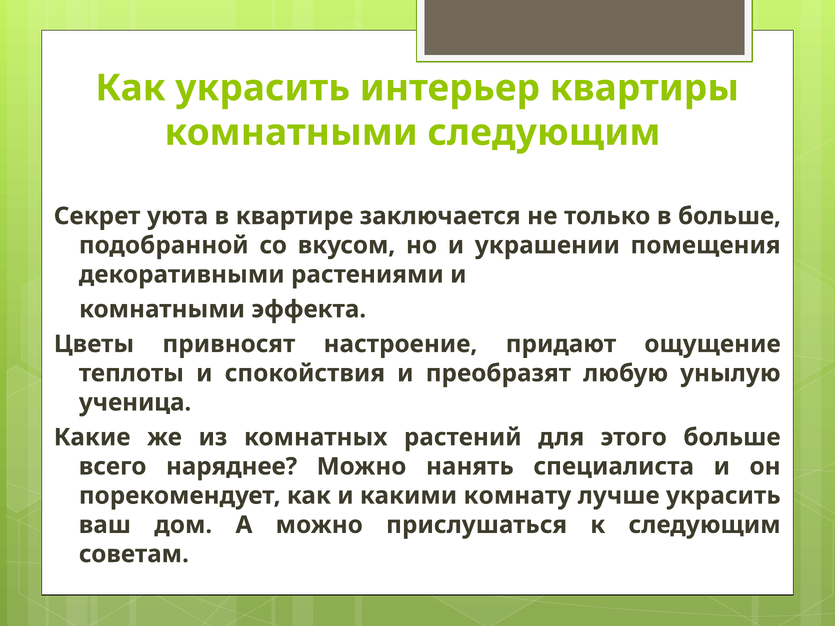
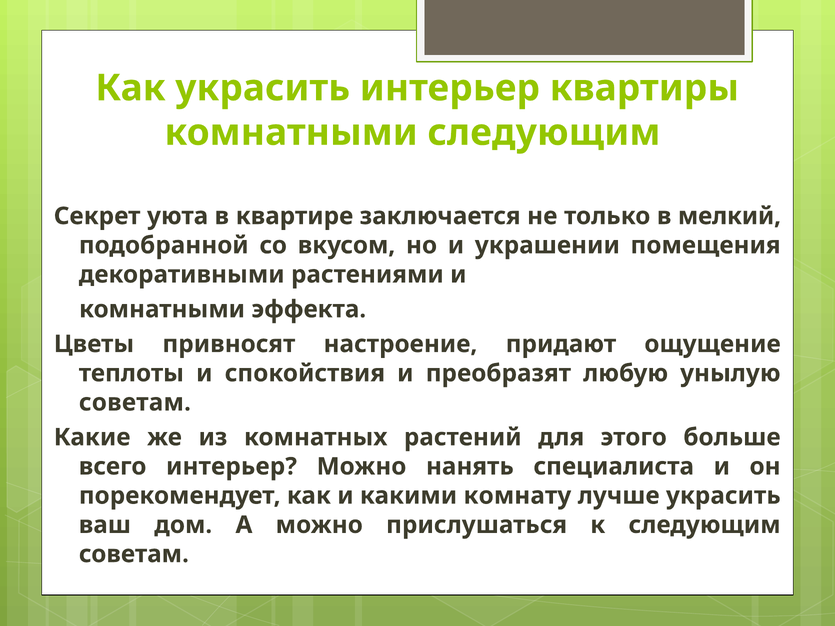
в больше: больше -> мелкий
ученица at (135, 403): ученица -> советам
всего наряднее: наряднее -> интерьер
